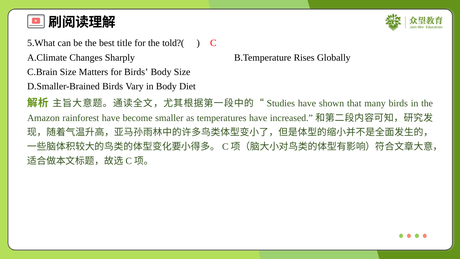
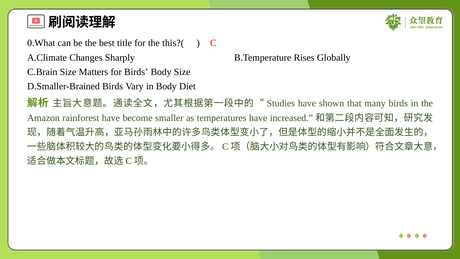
5.What: 5.What -> 0.What
told?(: told?( -> this?(
